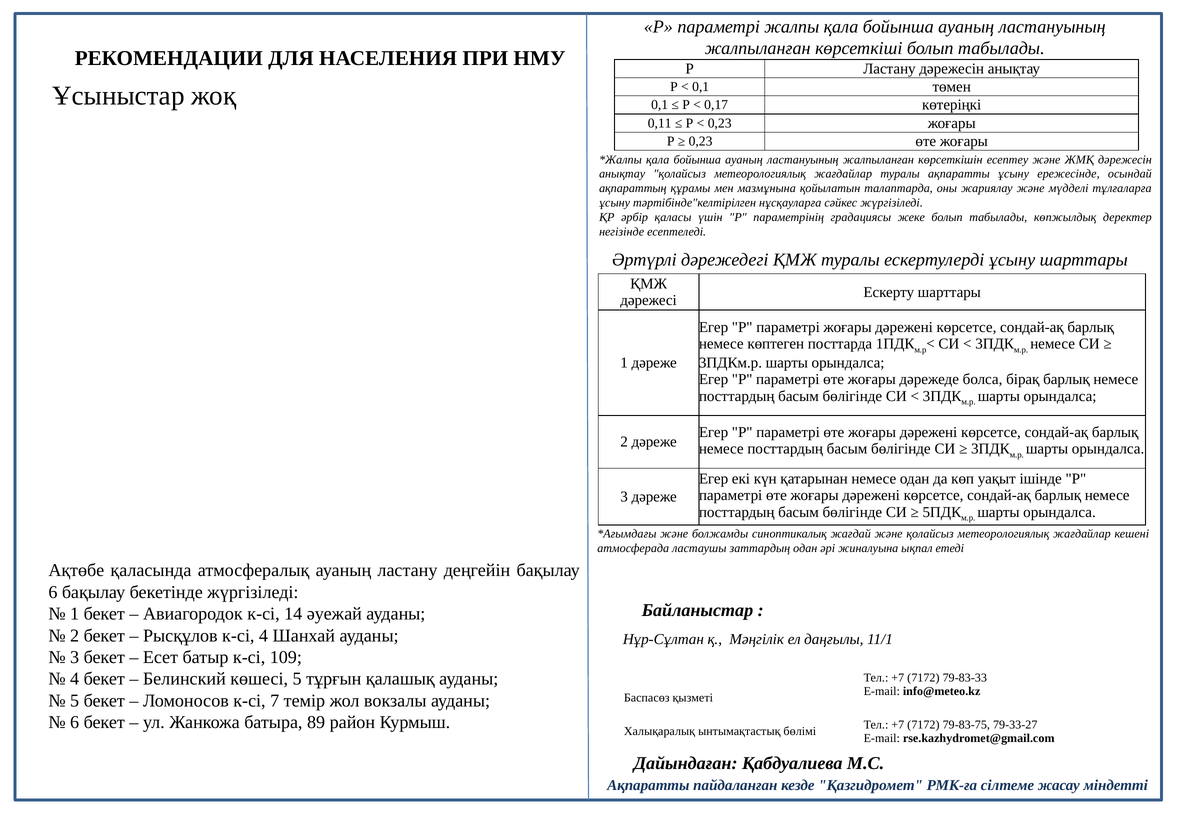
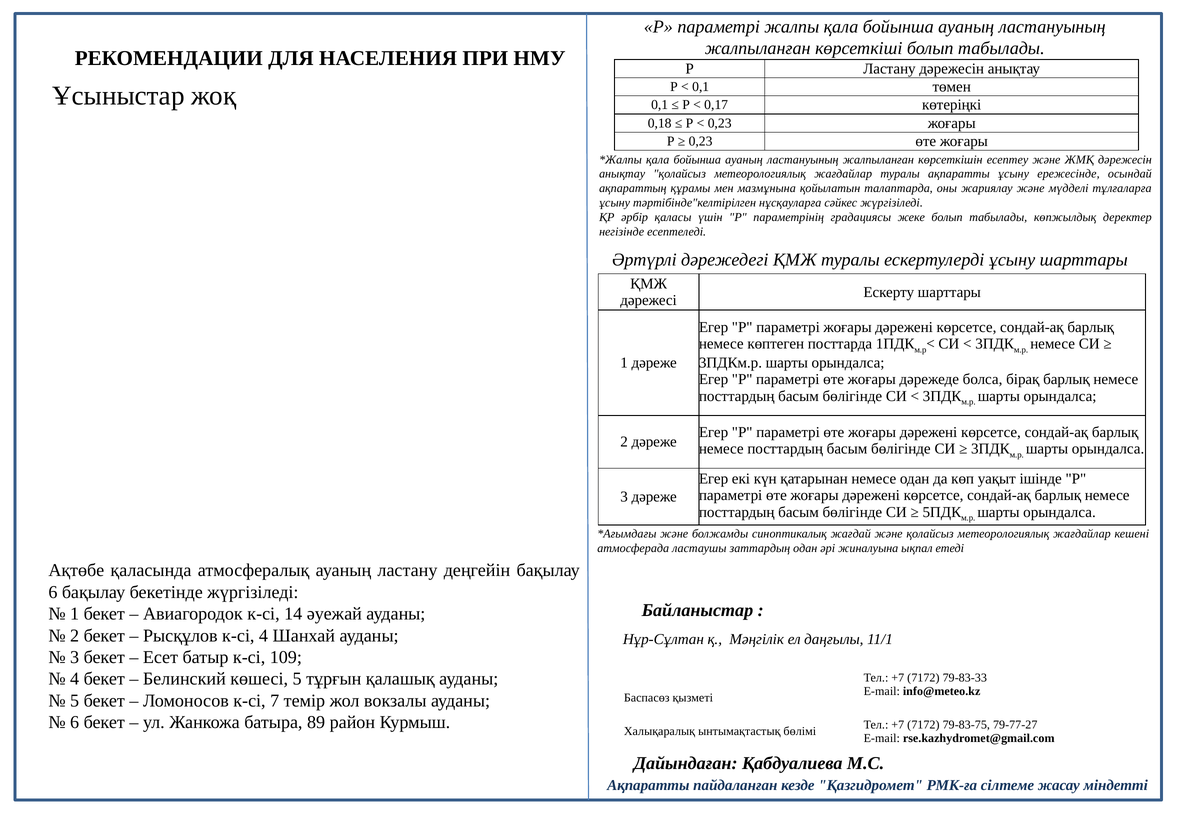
0,11: 0,11 -> 0,18
79-33-27: 79-33-27 -> 79-77-27
